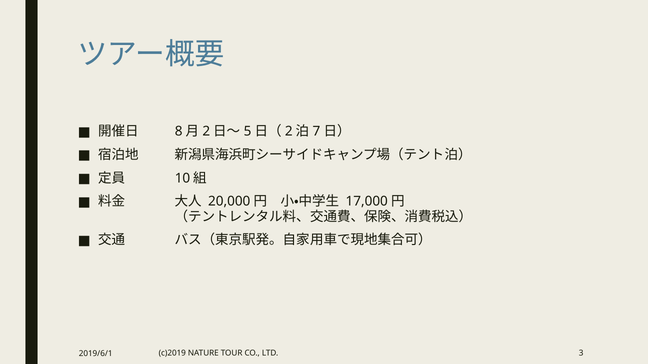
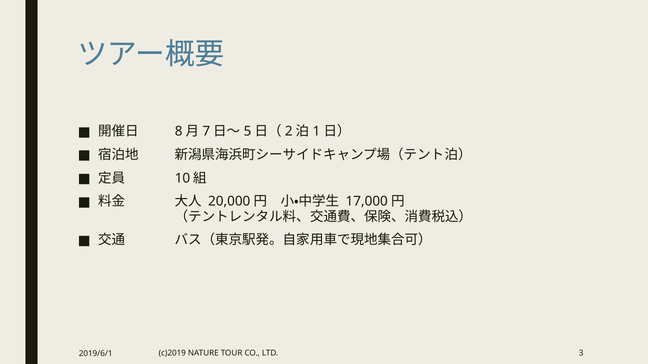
2 at (206, 132): 2 -> 7
7: 7 -> 1
